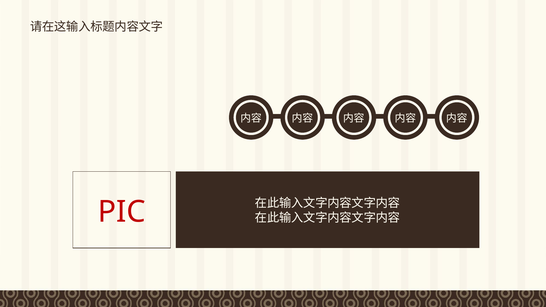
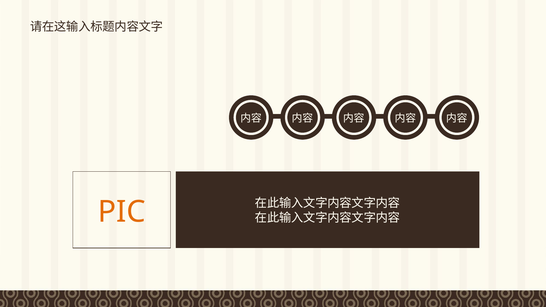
PIC colour: red -> orange
